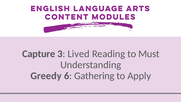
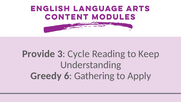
Capture: Capture -> Provide
Lived: Lived -> Cycle
Must: Must -> Keep
